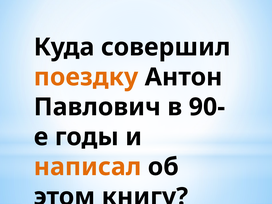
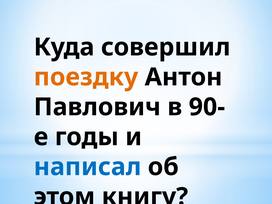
написал colour: orange -> blue
